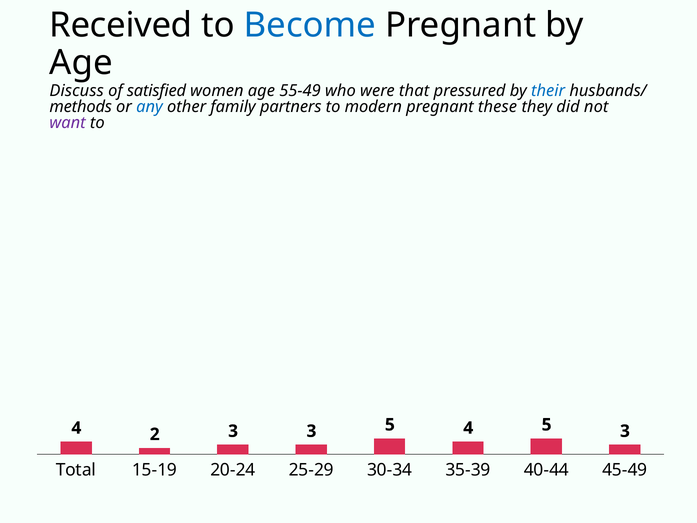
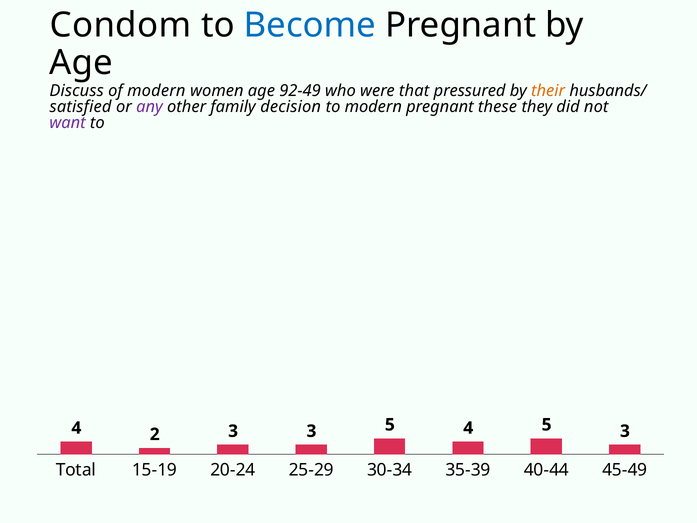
Received: Received -> Condom
of satisfied: satisfied -> modern
55-49: 55-49 -> 92-49
their colour: blue -> orange
methods: methods -> satisfied
any colour: blue -> purple
partners: partners -> decision
